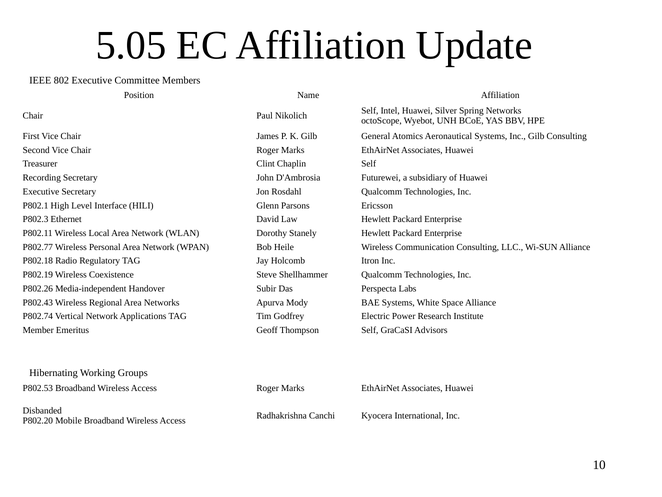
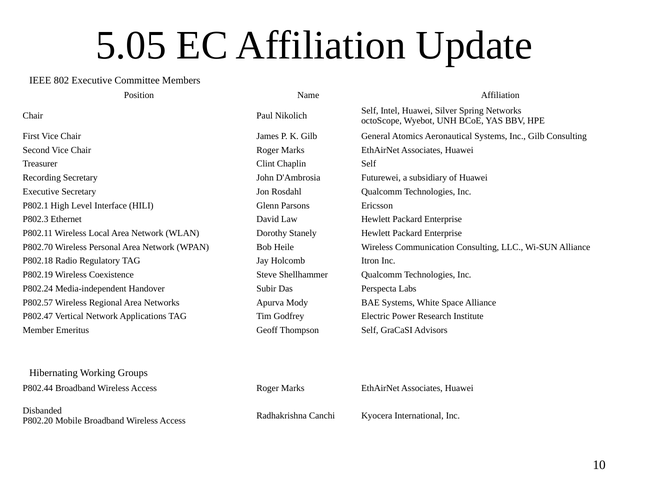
P802.77: P802.77 -> P802.70
P802.26: P802.26 -> P802.24
P802.43: P802.43 -> P802.57
P802.74: P802.74 -> P802.47
P802.53: P802.53 -> P802.44
